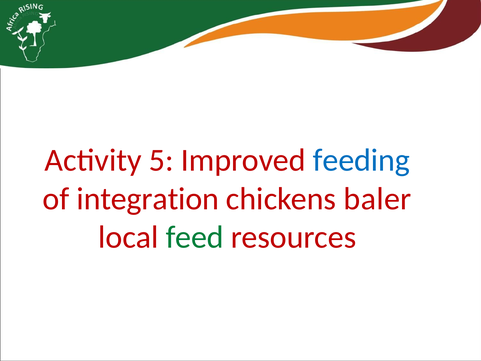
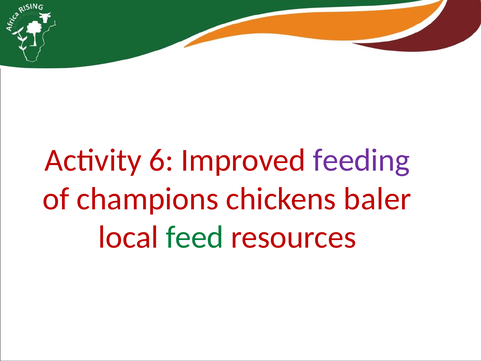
5: 5 -> 6
feeding colour: blue -> purple
integration: integration -> champions
